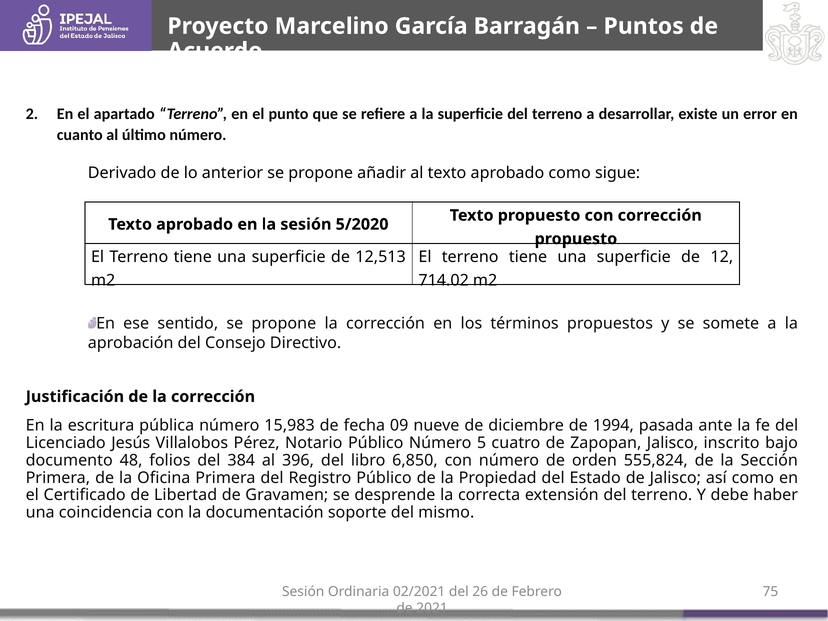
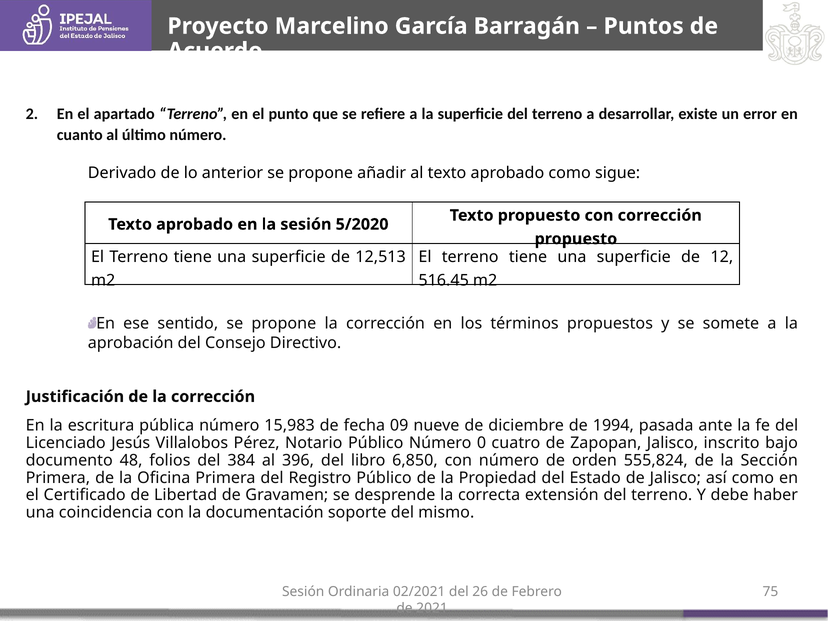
714.02: 714.02 -> 516.45
5: 5 -> 0
